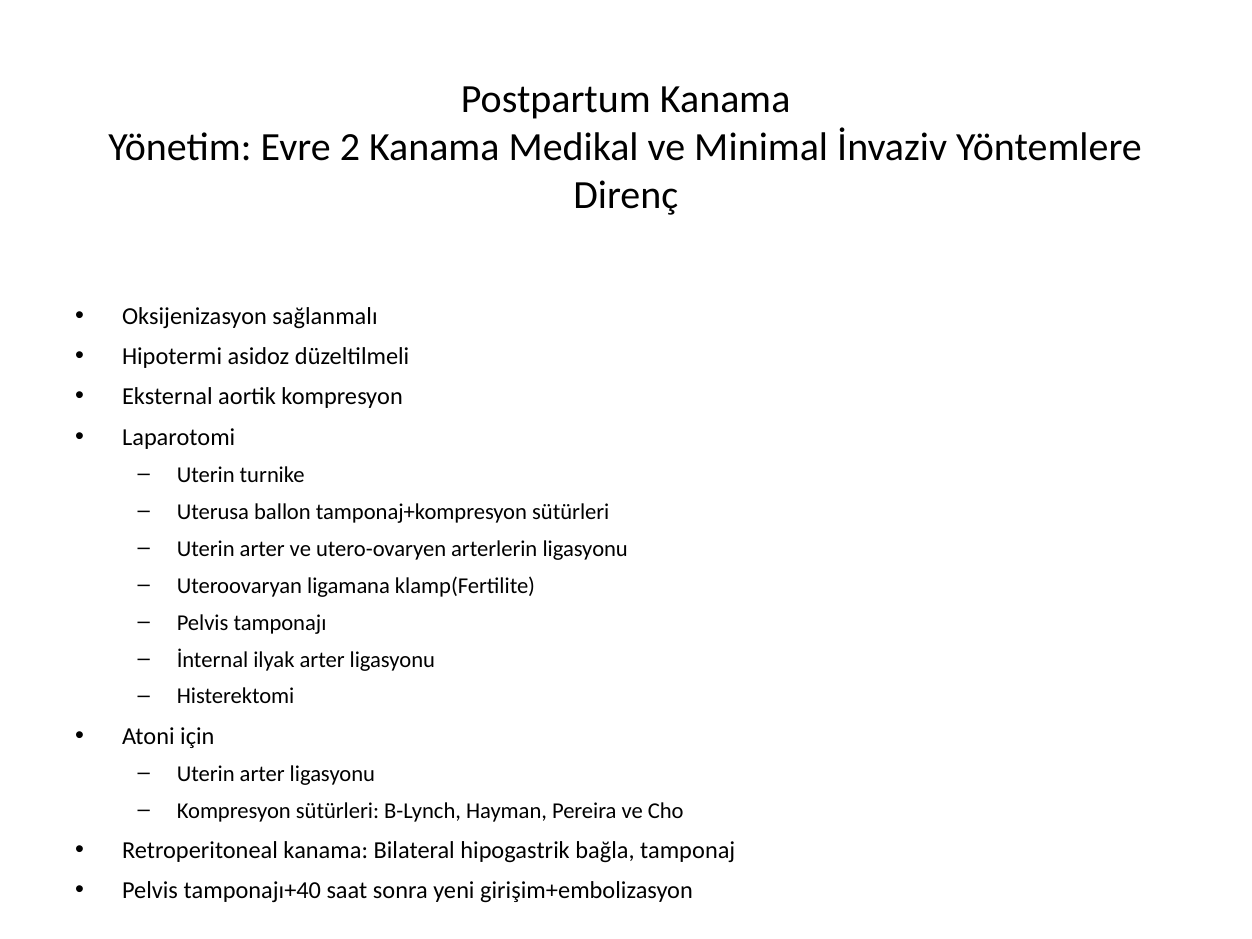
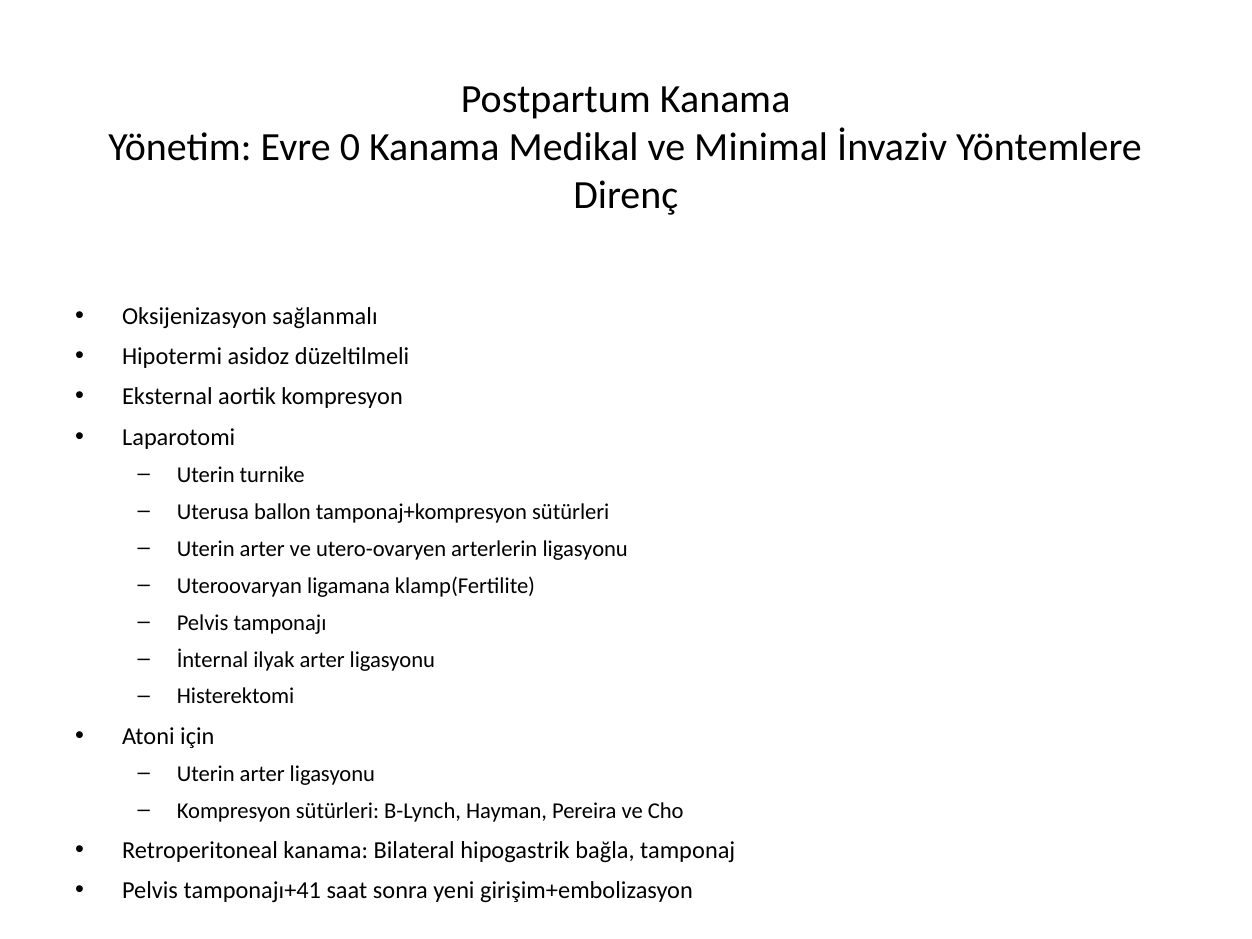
2: 2 -> 0
tamponajı+40: tamponajı+40 -> tamponajı+41
